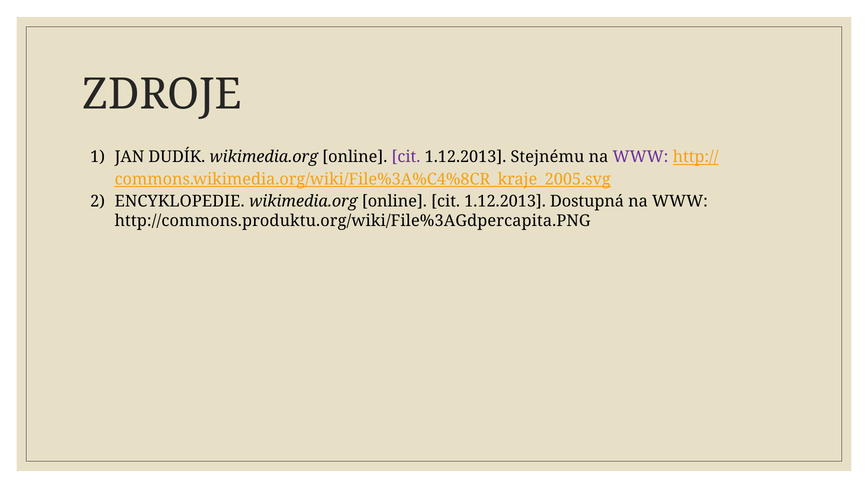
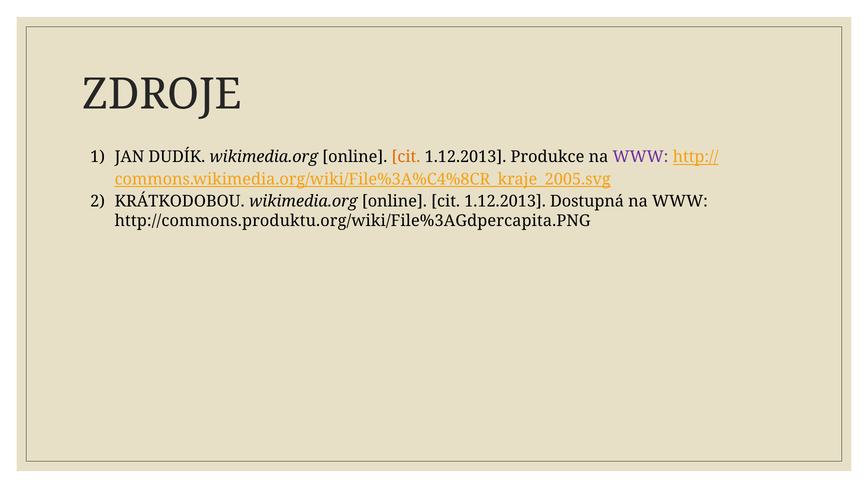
cit at (406, 157) colour: purple -> orange
Stejnému: Stejnému -> Produkce
ENCYKLOPEDIE: ENCYKLOPEDIE -> KRÁTKODOBOU
